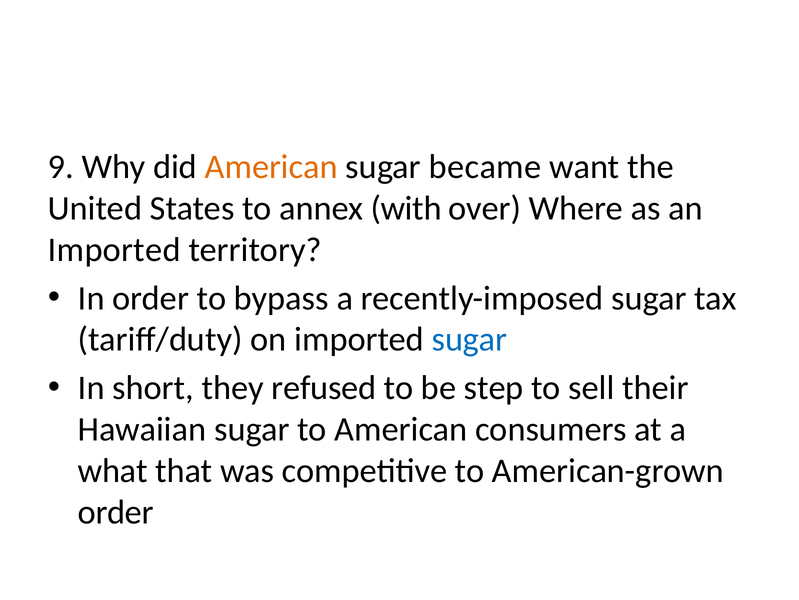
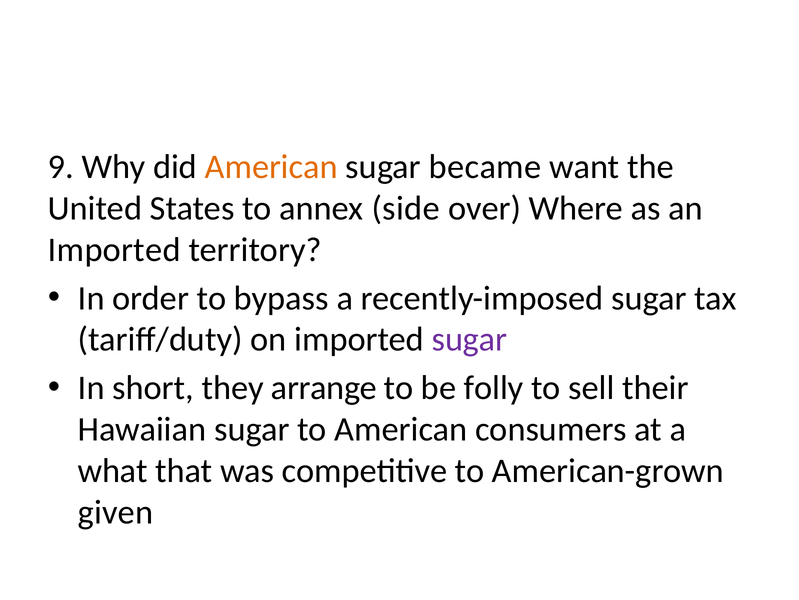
with: with -> side
sugar at (469, 339) colour: blue -> purple
refused: refused -> arrange
step: step -> folly
order at (116, 512): order -> given
